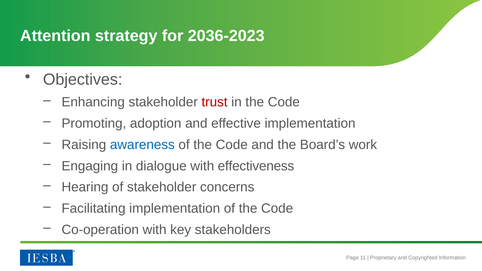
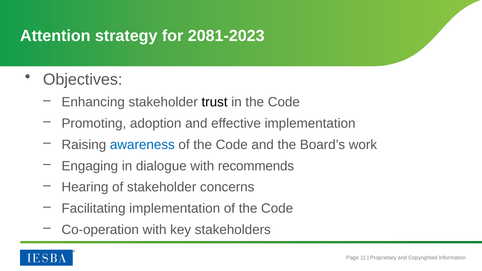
2036-2023: 2036-2023 -> 2081-2023
trust colour: red -> black
effectiveness: effectiveness -> recommends
